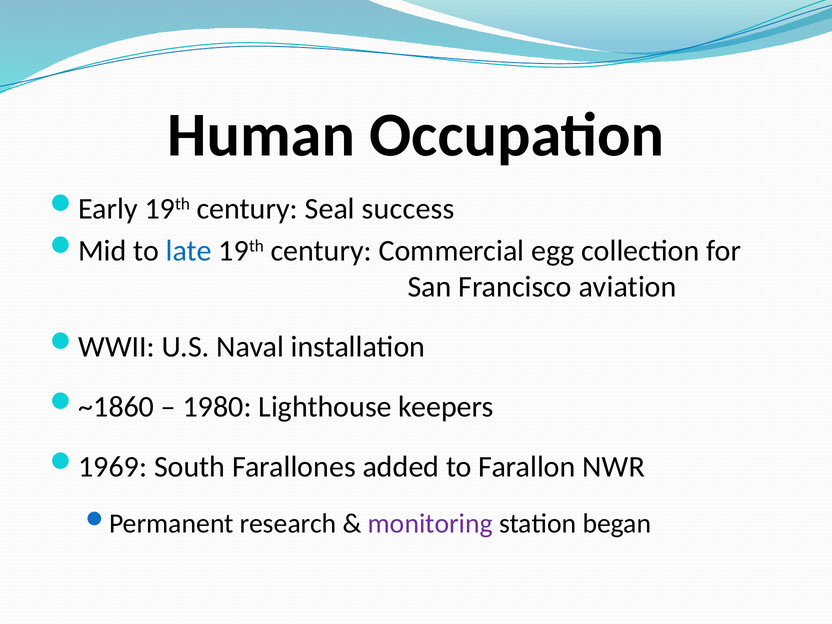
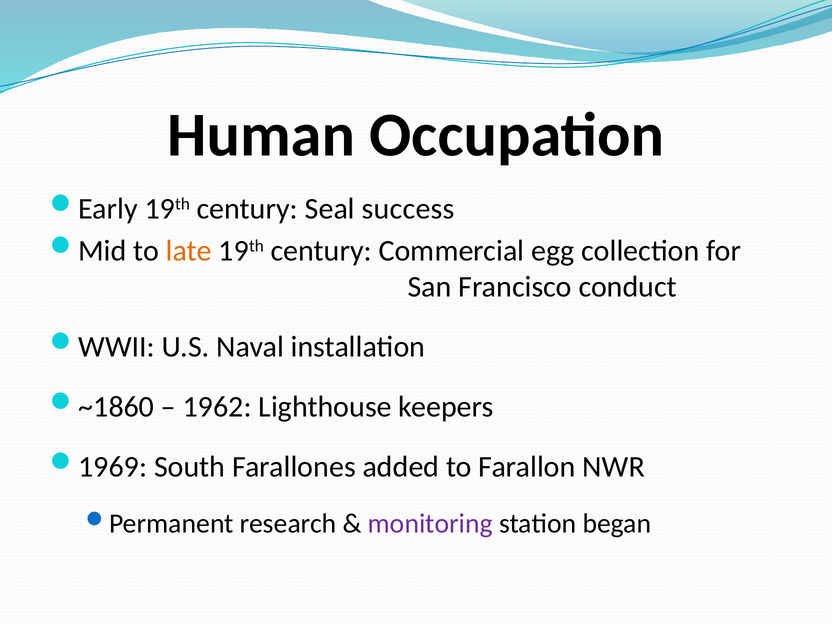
late colour: blue -> orange
aviation: aviation -> conduct
1980: 1980 -> 1962
